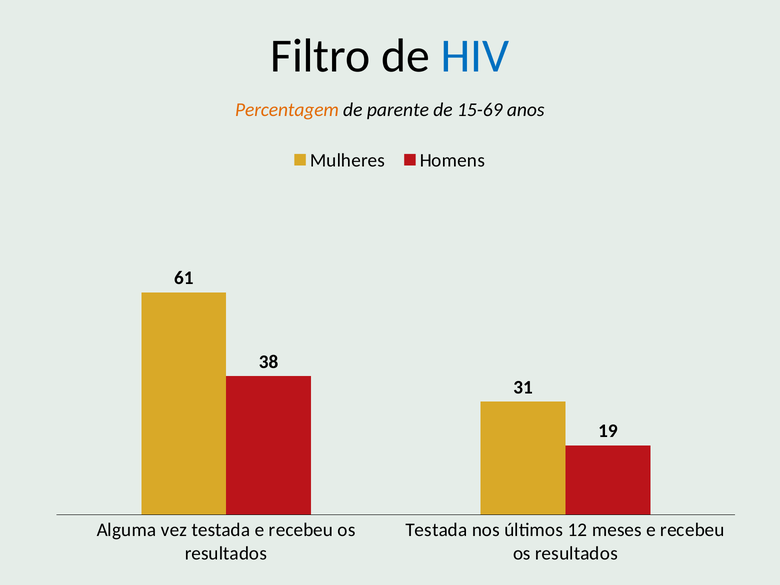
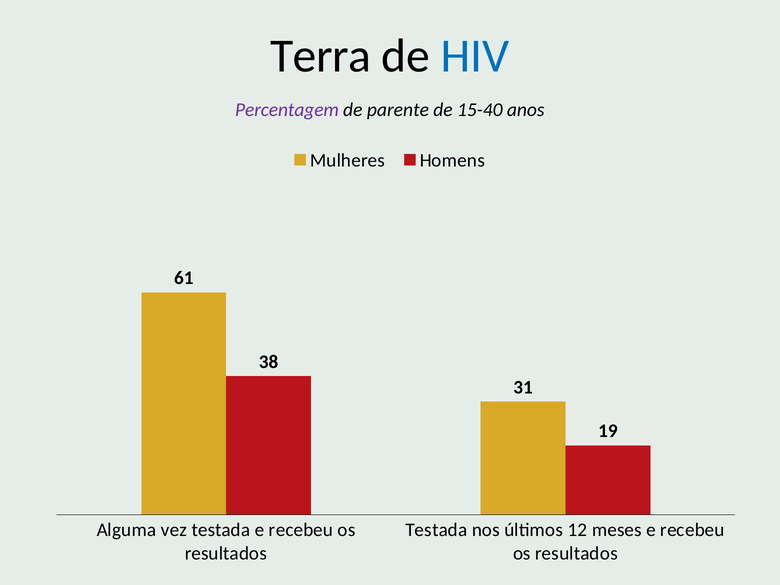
Filtro: Filtro -> Terra
Percentagem colour: orange -> purple
15-69: 15-69 -> 15-40
